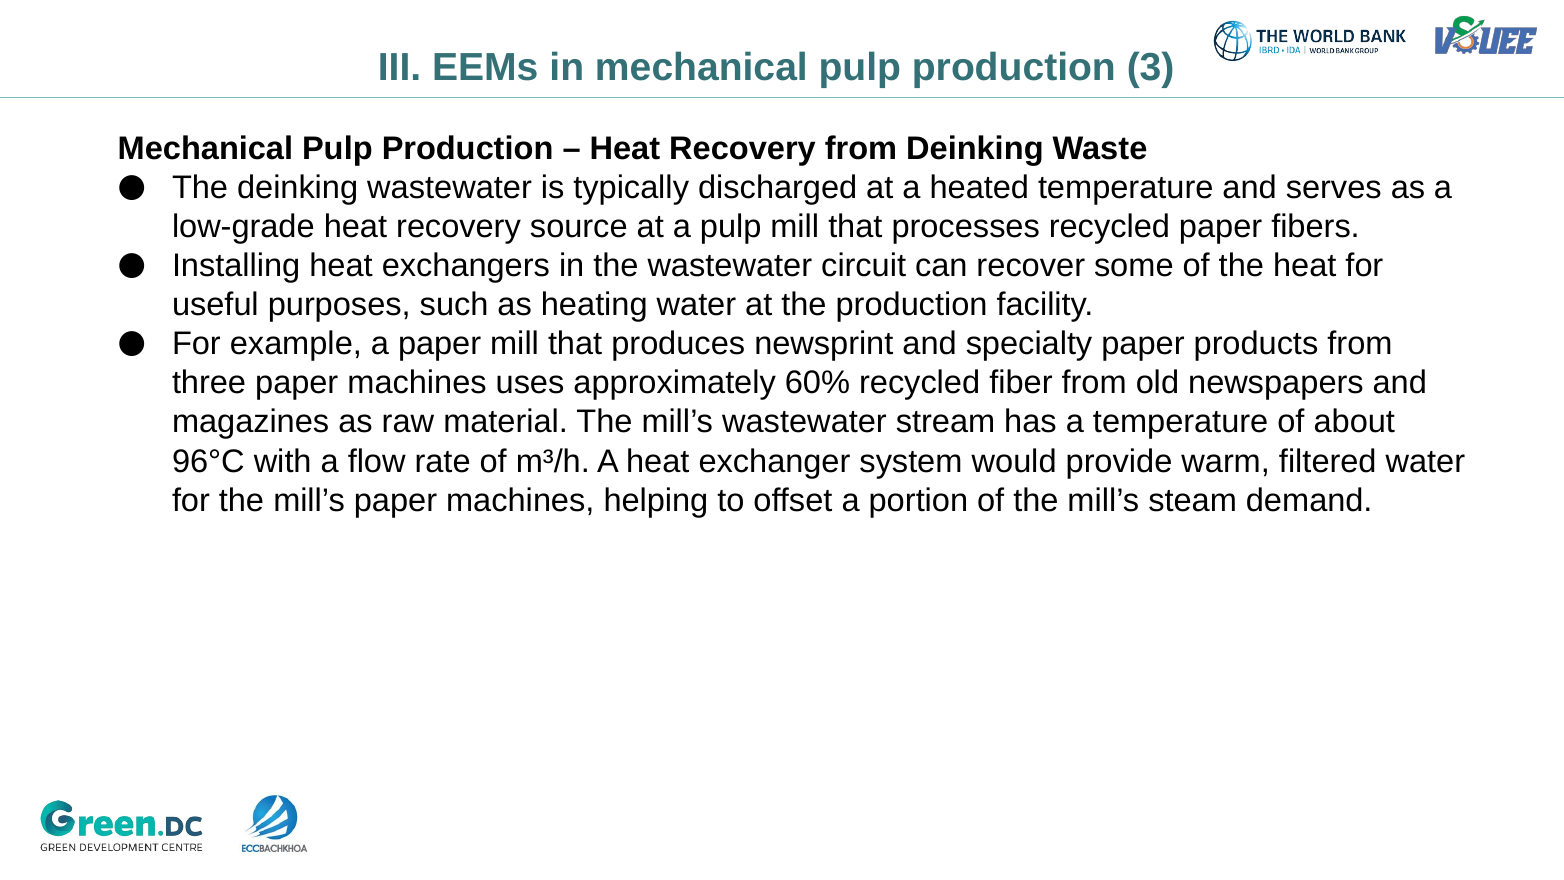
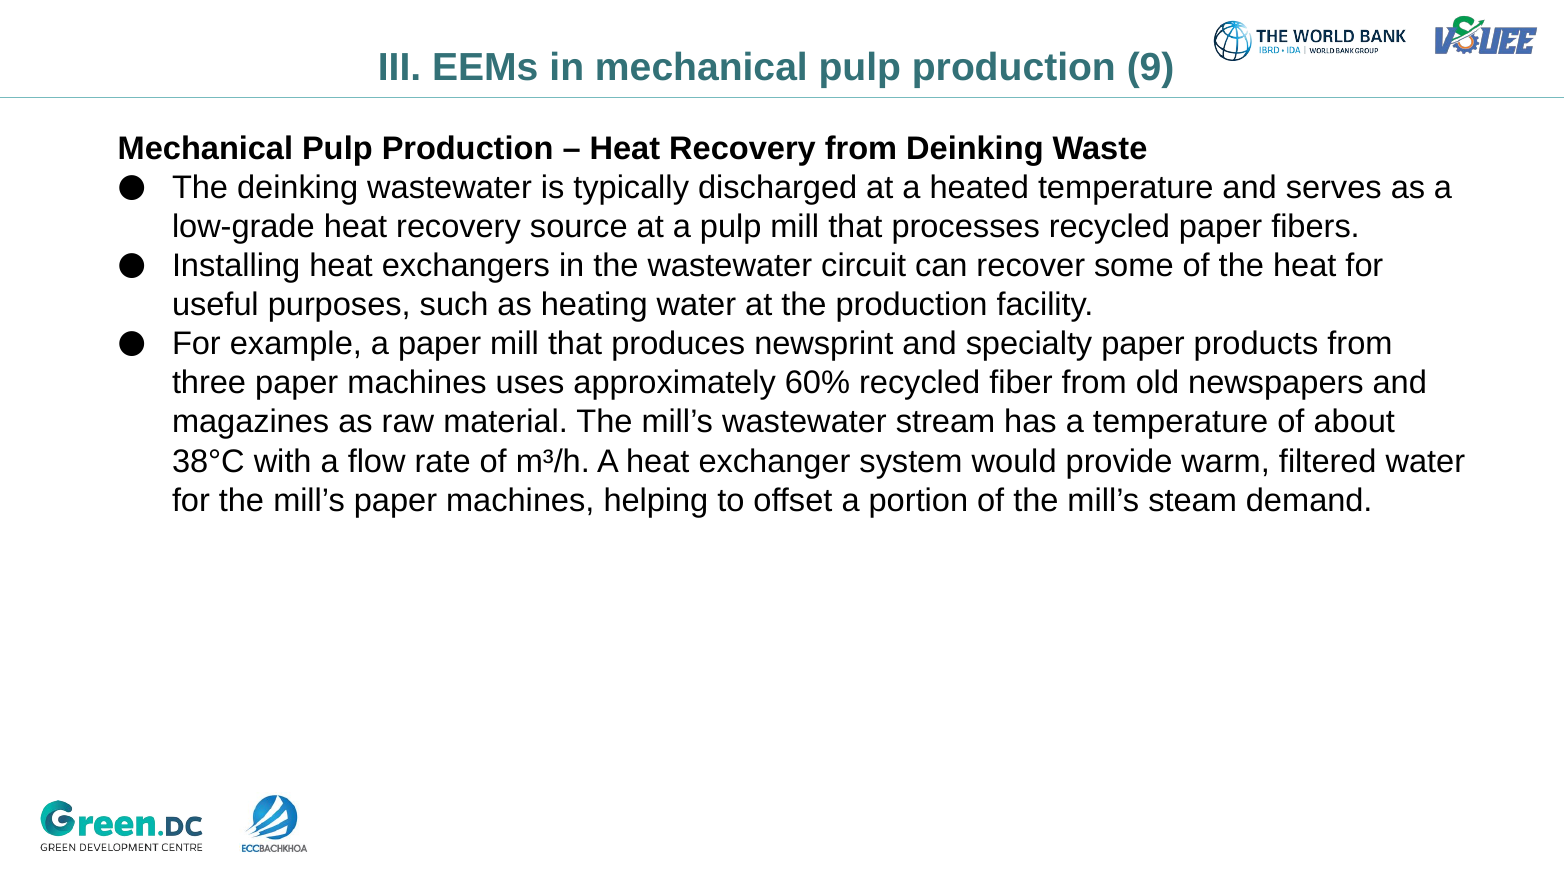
3: 3 -> 9
96°C: 96°C -> 38°C
